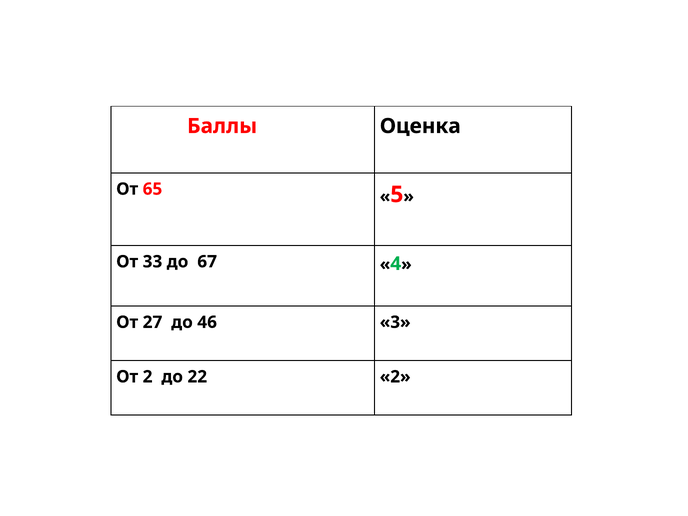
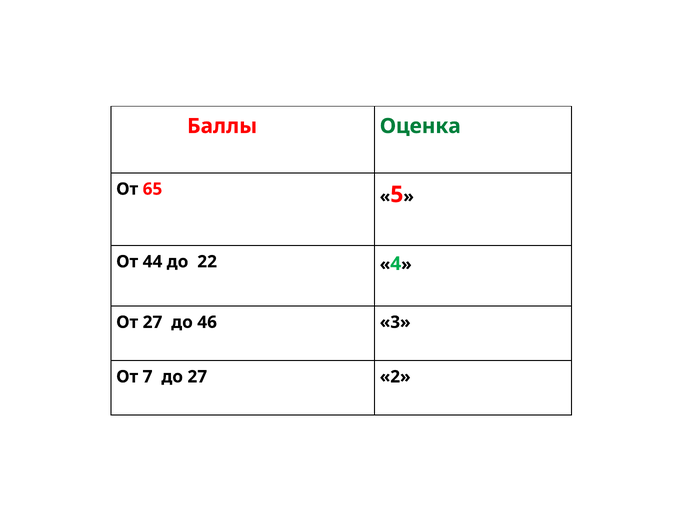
Оценка colour: black -> green
33: 33 -> 44
67: 67 -> 22
От 2: 2 -> 7
до 22: 22 -> 27
